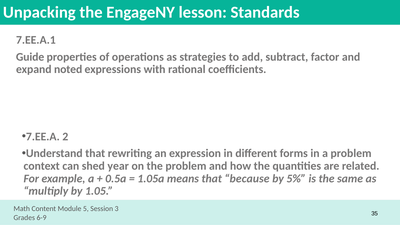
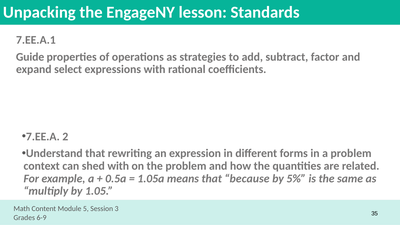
noted: noted -> select
shed year: year -> with
